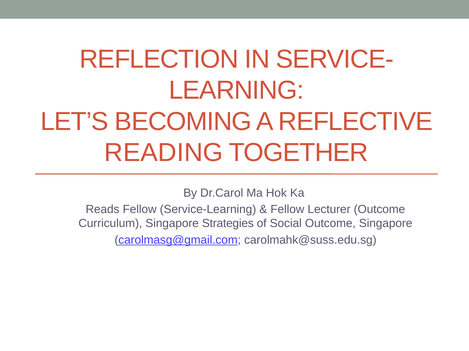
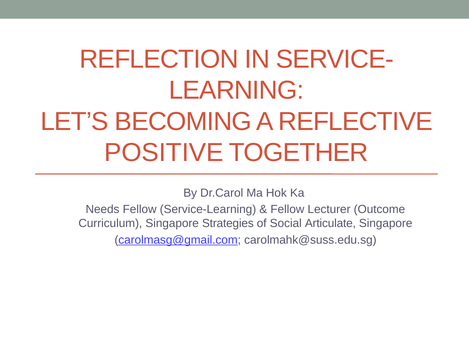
READING: READING -> POSITIVE
Reads: Reads -> Needs
Social Outcome: Outcome -> Articulate
